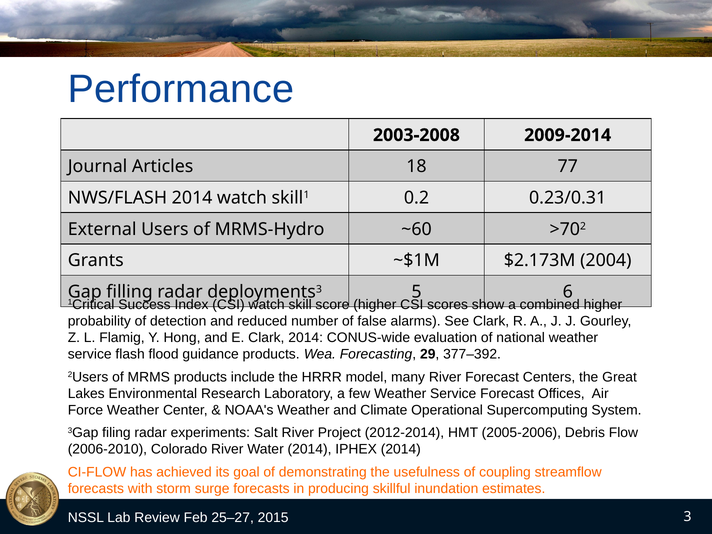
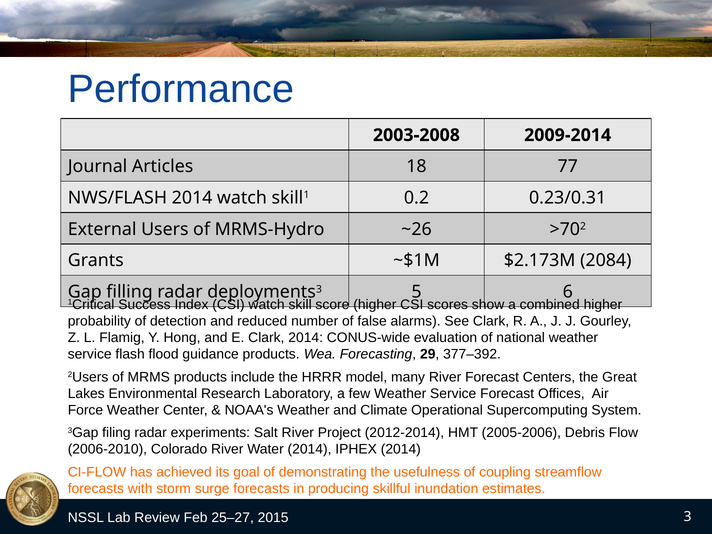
~60: ~60 -> ~26
2004: 2004 -> 2084
